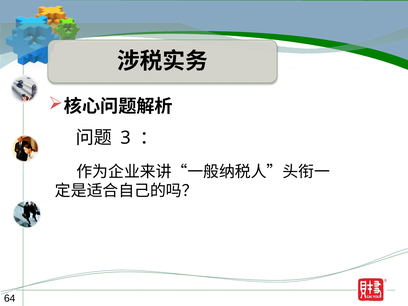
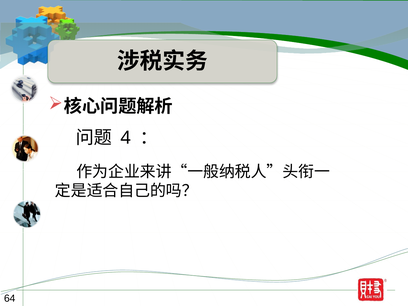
3: 3 -> 4
